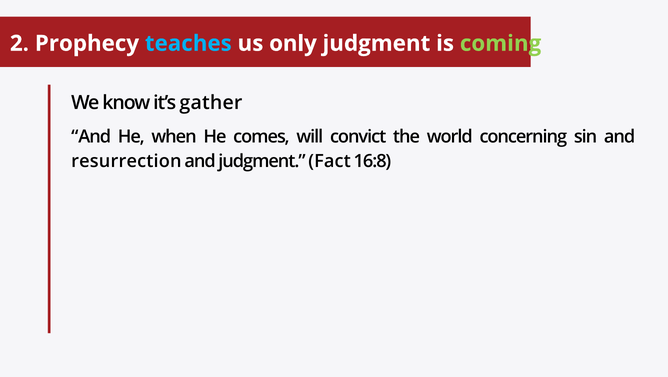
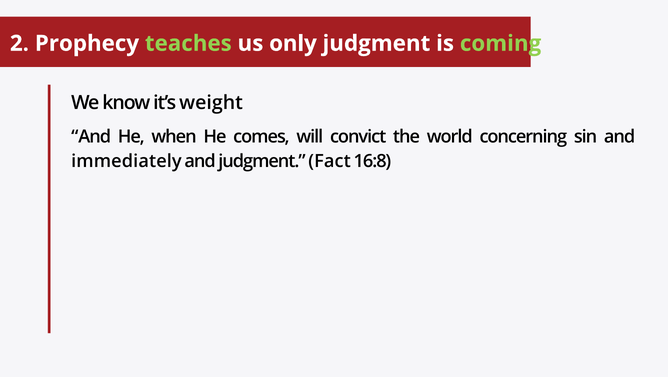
teaches colour: light blue -> light green
gather: gather -> weight
resurrection: resurrection -> immediately
